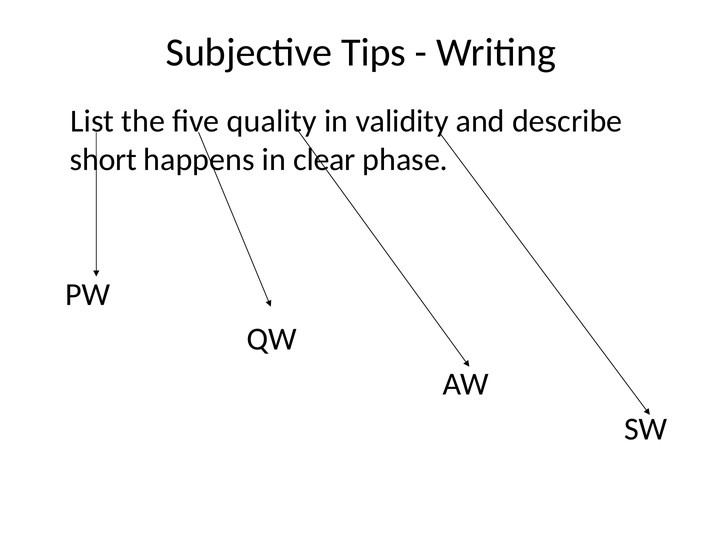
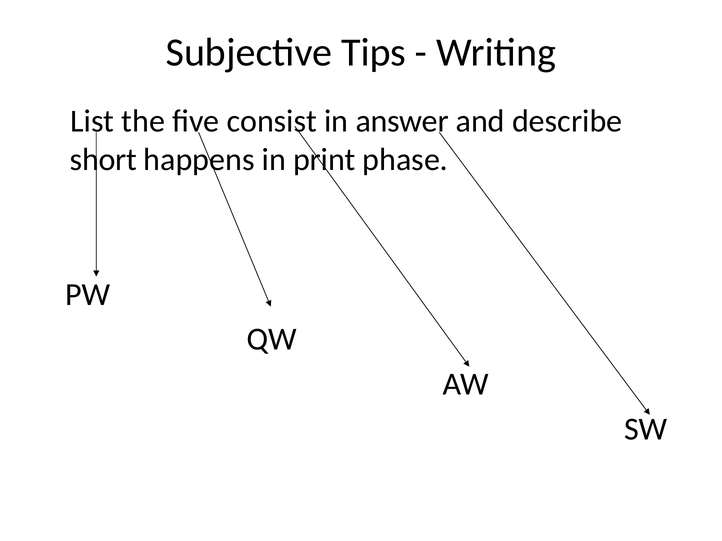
quality: quality -> consist
validity: validity -> answer
clear: clear -> print
